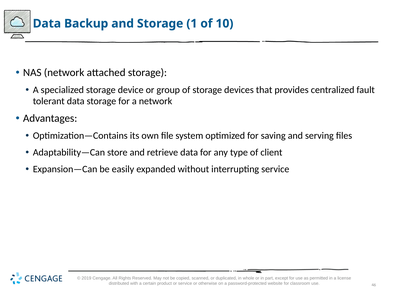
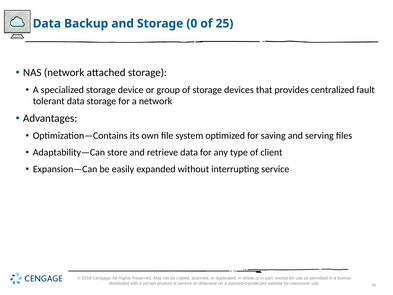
1: 1 -> 0
10: 10 -> 25
